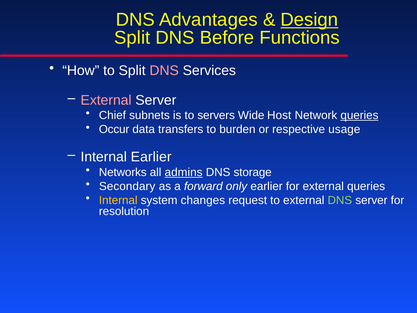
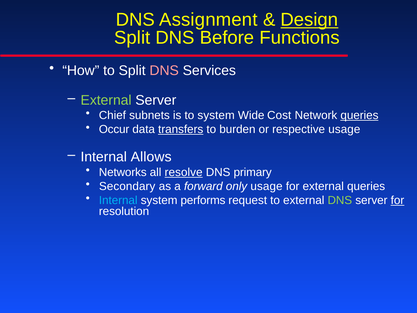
Advantages: Advantages -> Assignment
External at (106, 100) colour: pink -> light green
to servers: servers -> system
Host: Host -> Cost
transfers underline: none -> present
Internal Earlier: Earlier -> Allows
admins: admins -> resolve
storage: storage -> primary
only earlier: earlier -> usage
Internal at (118, 200) colour: yellow -> light blue
changes: changes -> performs
for at (397, 200) underline: none -> present
